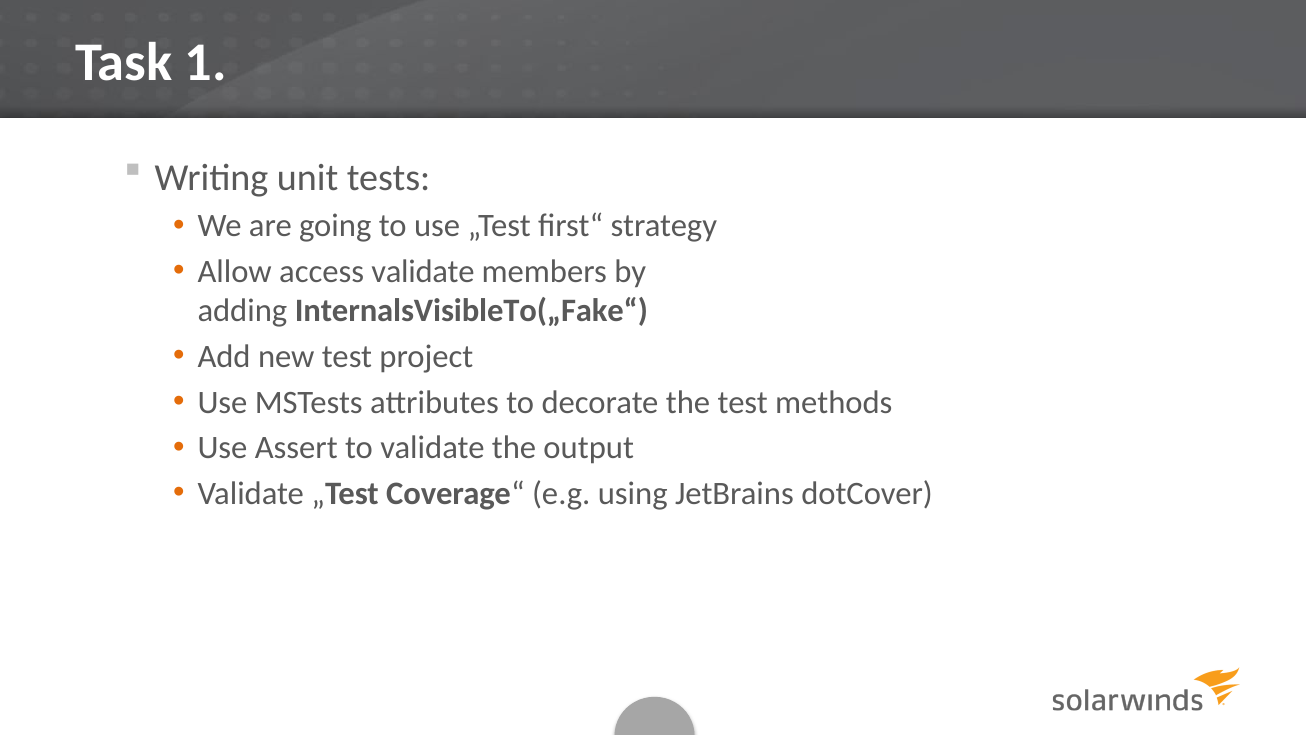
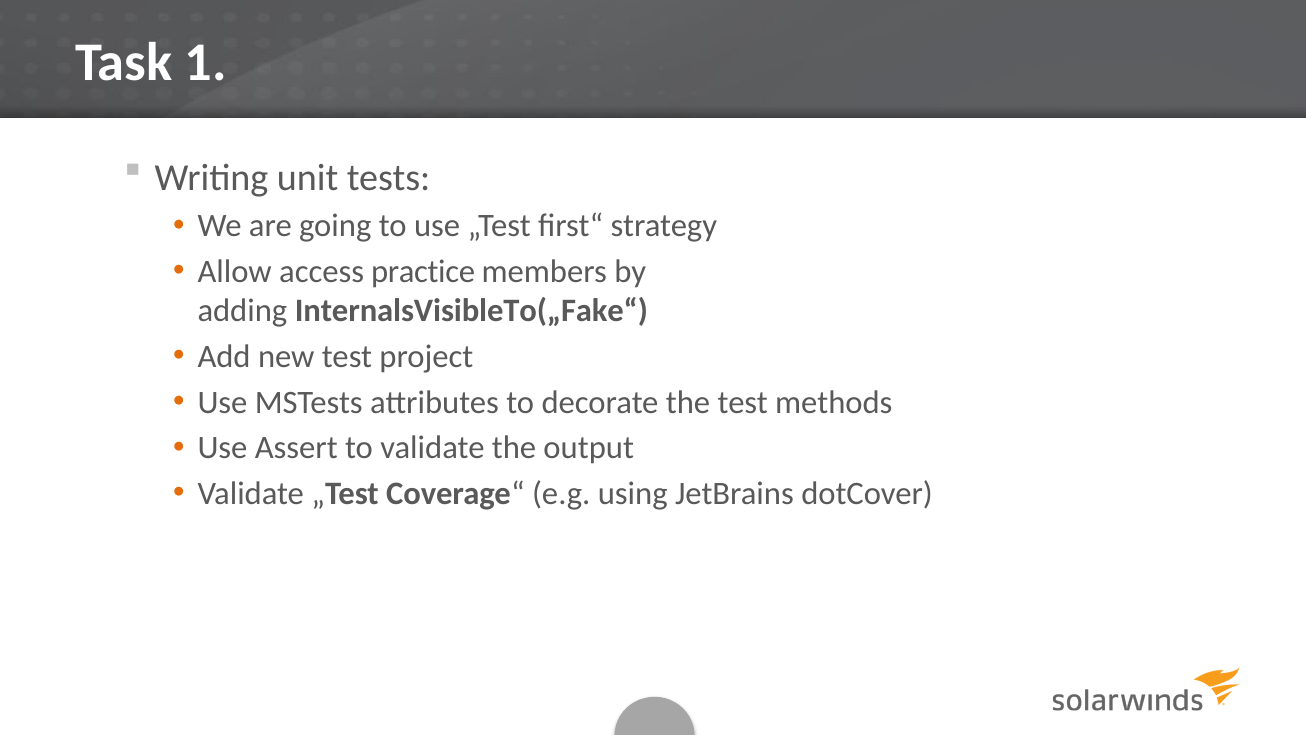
access validate: validate -> practice
